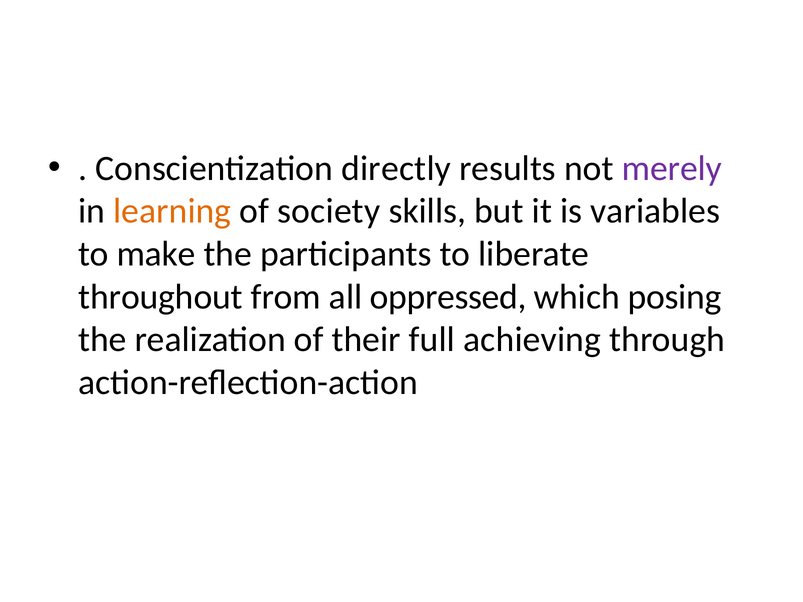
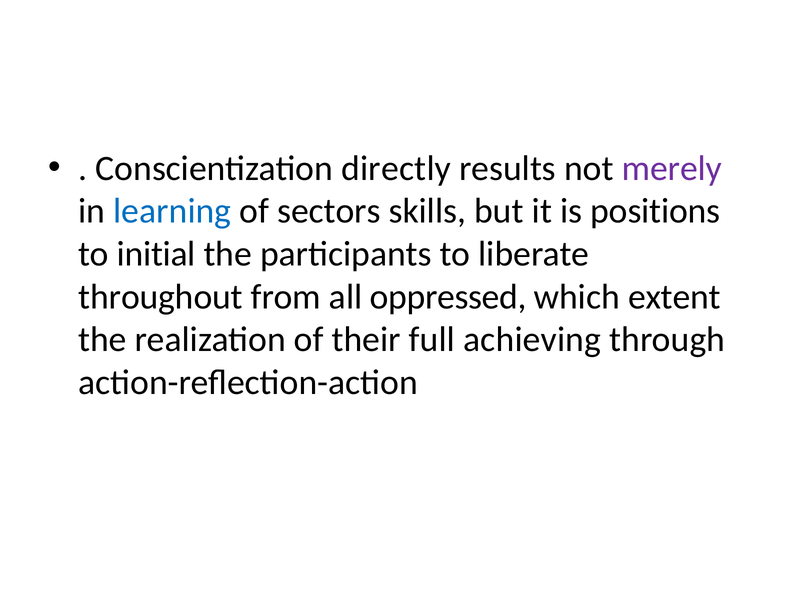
learning colour: orange -> blue
society: society -> sectors
variables: variables -> positions
make: make -> initial
posing: posing -> extent
